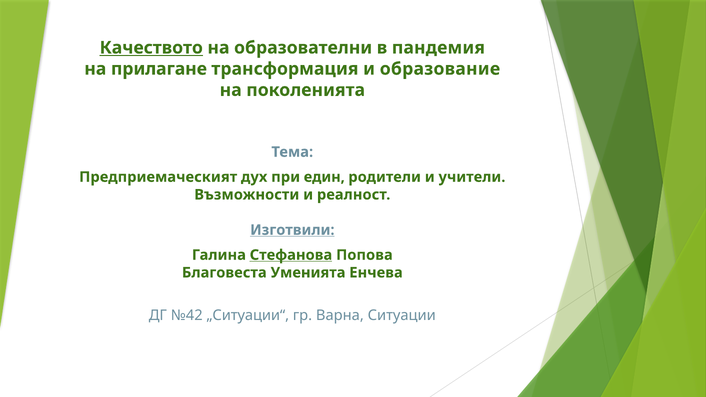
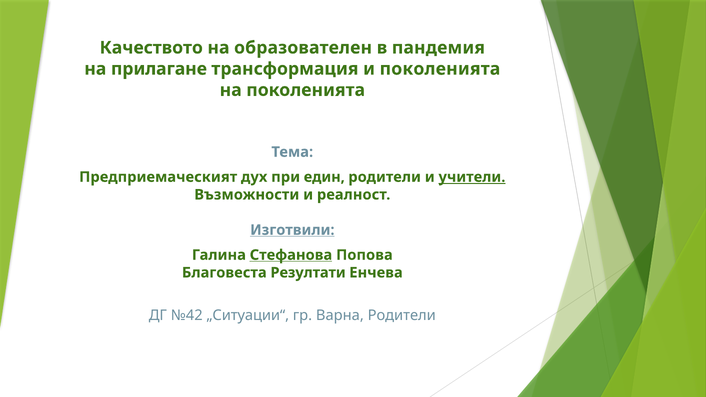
Качеството underline: present -> none
образователни: образователни -> образователен
и образование: образование -> поколенията
учители underline: none -> present
Уменията: Уменията -> Резултати
Варна Ситуации: Ситуации -> Родители
